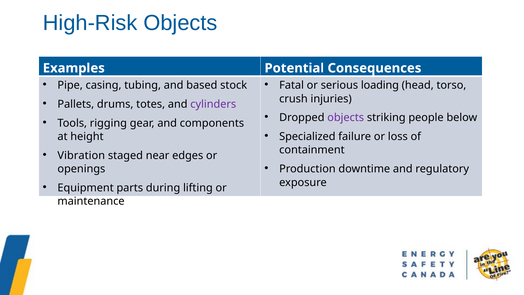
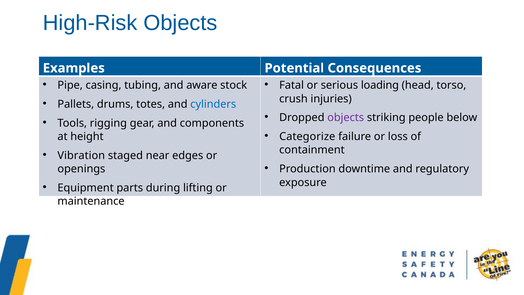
based: based -> aware
cylinders colour: purple -> blue
Specialized: Specialized -> Categorize
